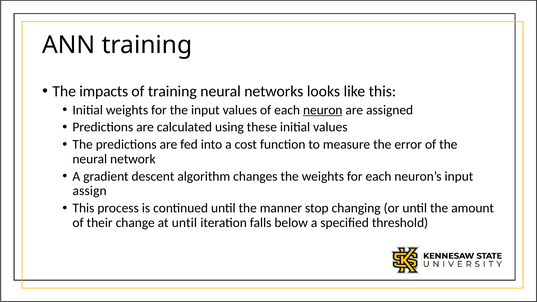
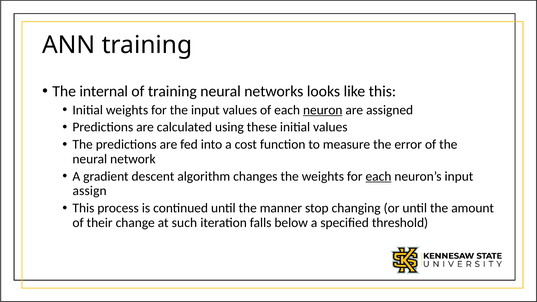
impacts: impacts -> internal
each at (378, 176) underline: none -> present
at until: until -> such
